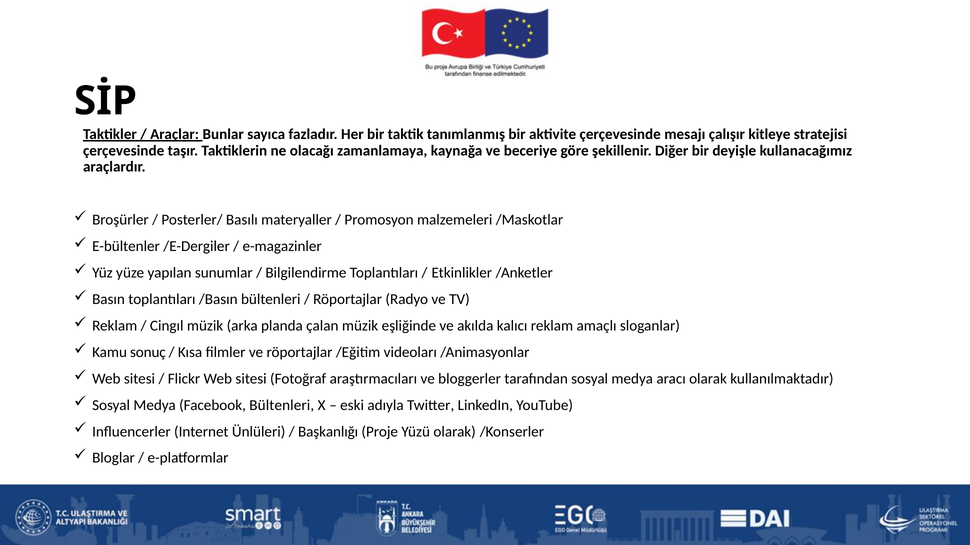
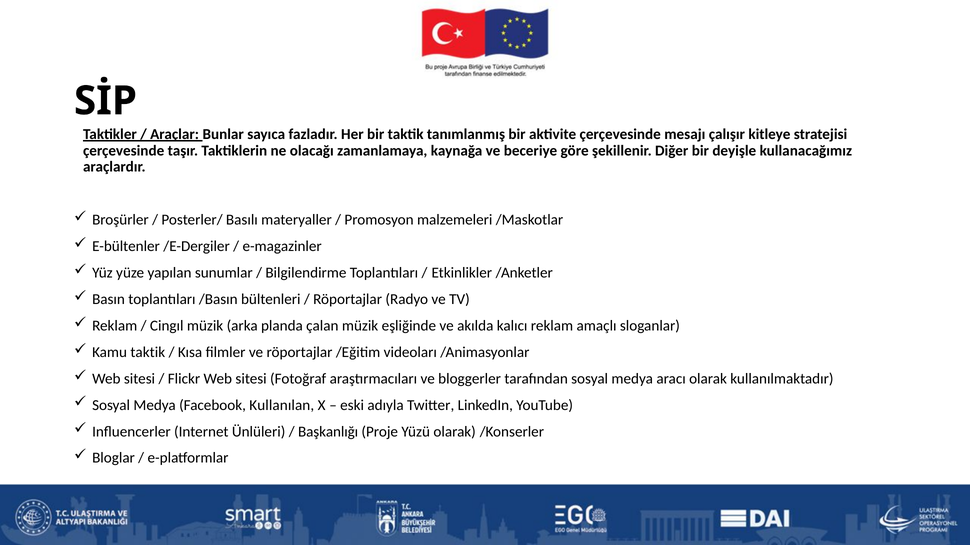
Kamu sonuç: sonuç -> taktik
Facebook Bültenleri: Bültenleri -> Kullanılan
